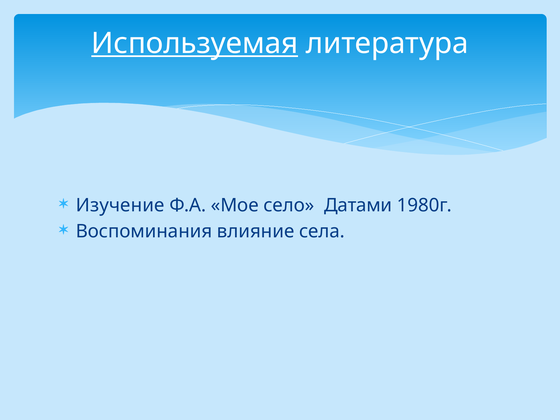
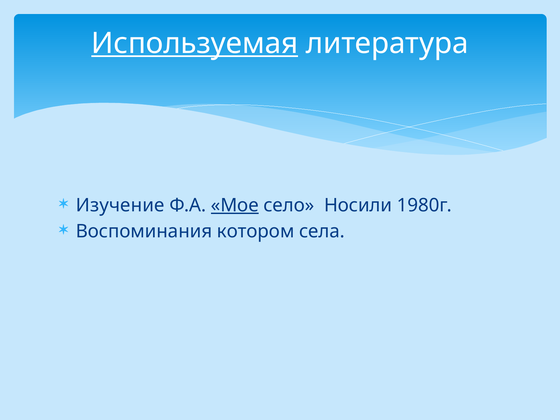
Мое underline: none -> present
Датами: Датами -> Носили
влияние: влияние -> котором
